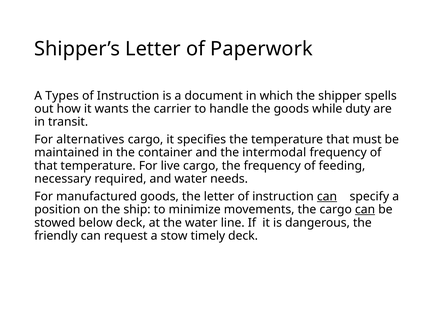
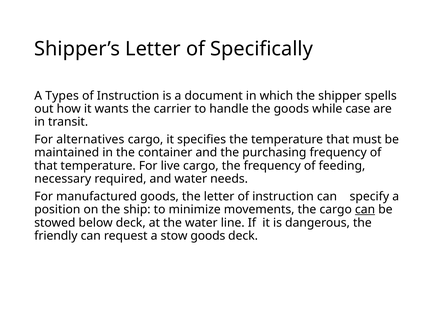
Paperwork: Paperwork -> Specifically
duty: duty -> case
intermodal: intermodal -> purchasing
can at (327, 196) underline: present -> none
stow timely: timely -> goods
